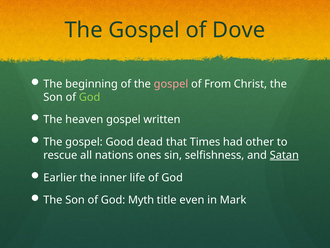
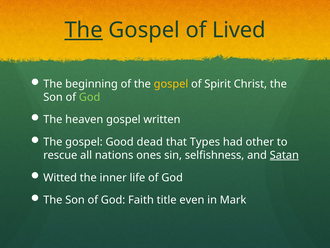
The at (84, 30) underline: none -> present
Dove: Dove -> Lived
gospel at (171, 84) colour: pink -> yellow
From: From -> Spirit
Times: Times -> Types
Earlier: Earlier -> Witted
Myth: Myth -> Faith
